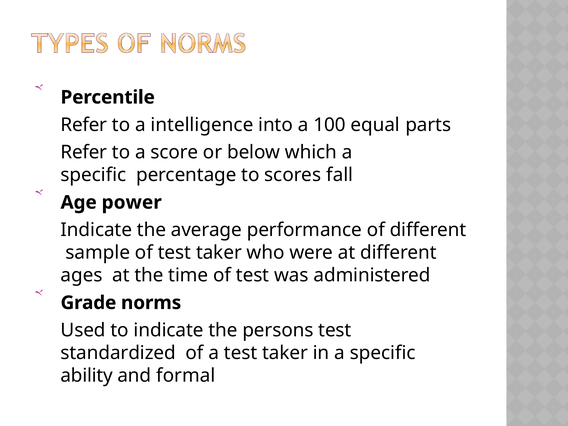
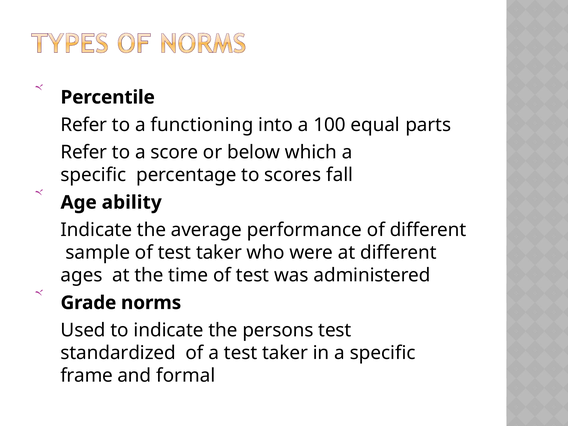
intelligence: intelligence -> functioning
power: power -> ability
ability: ability -> frame
